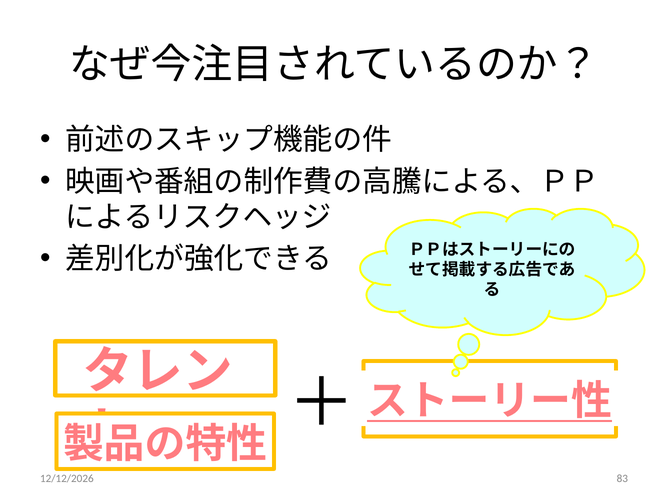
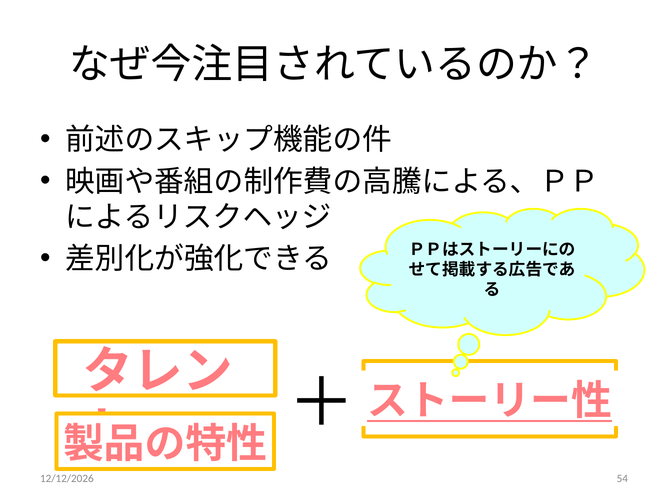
83: 83 -> 54
